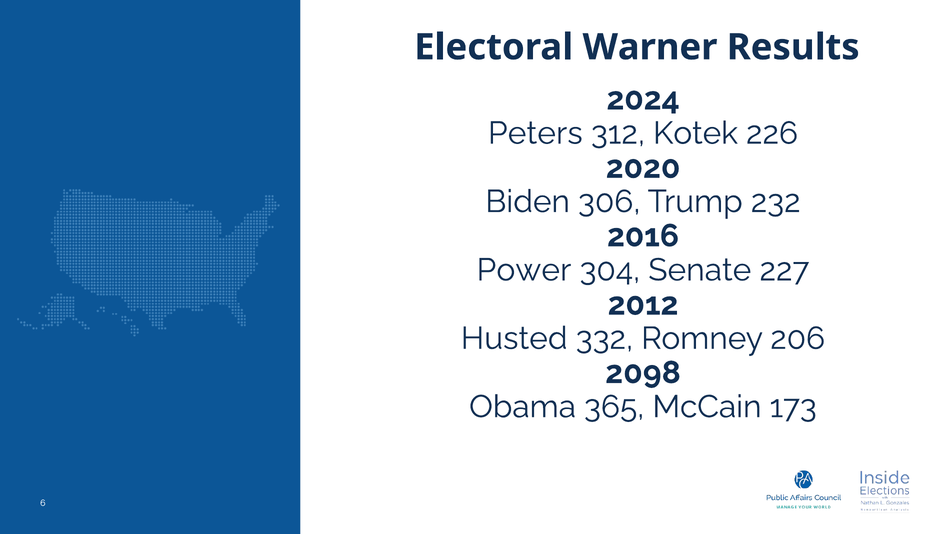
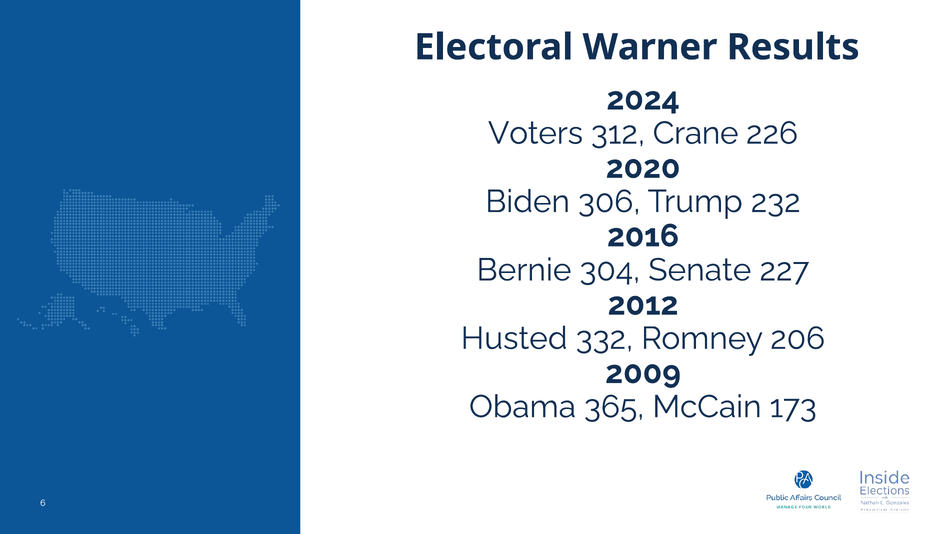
Peters: Peters -> Voters
Kotek: Kotek -> Crane
Power: Power -> Bernie
2098: 2098 -> 2009
